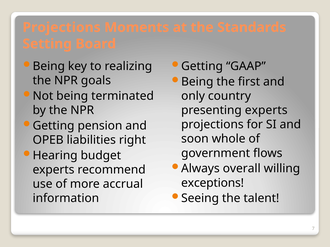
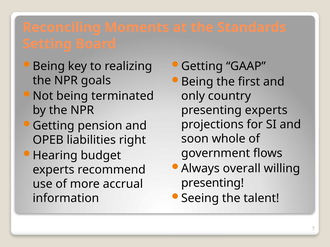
Projections at (62, 27): Projections -> Reconciling
exceptions at (213, 183): exceptions -> presenting
